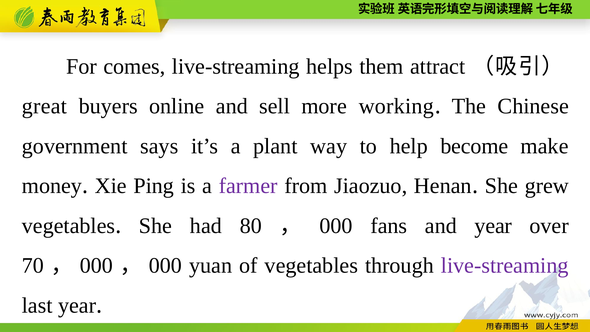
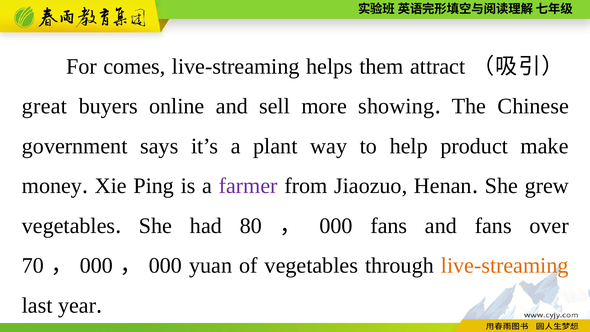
working: working -> showing
become: become -> product
and year: year -> fans
live-streaming at (505, 266) colour: purple -> orange
